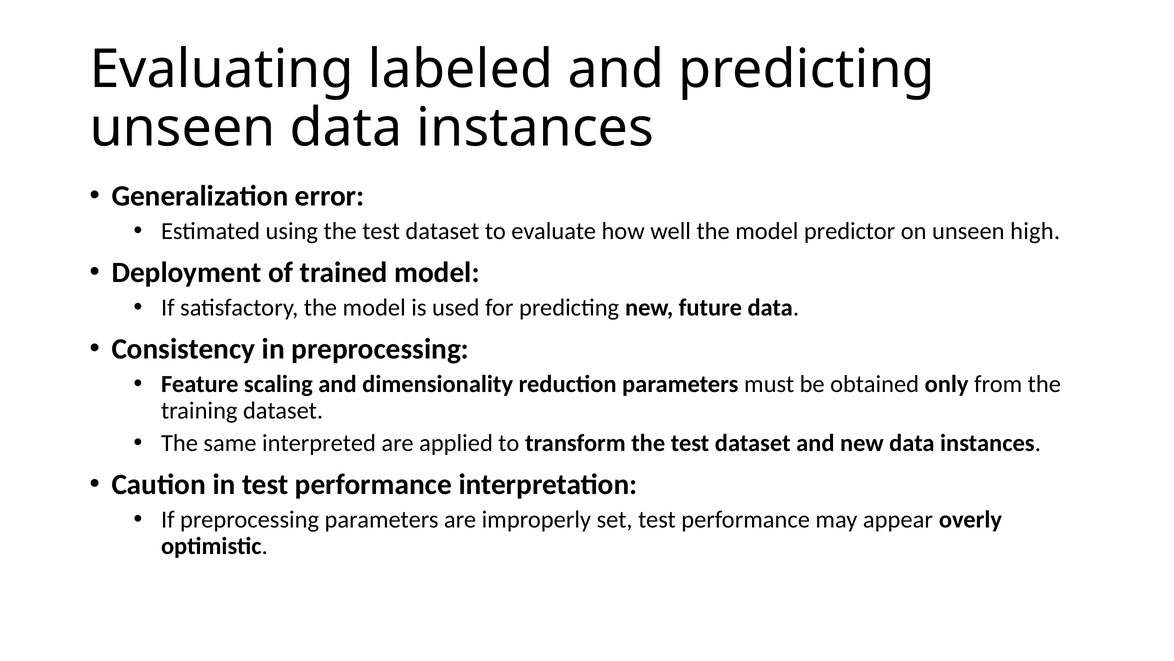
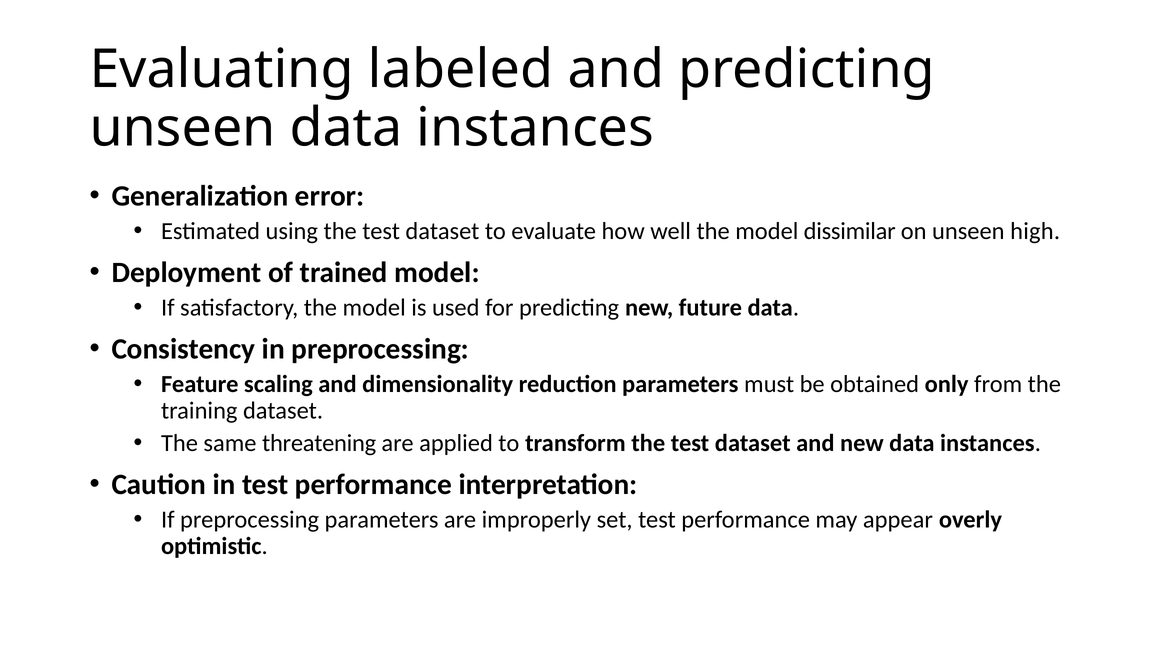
predictor: predictor -> dissimilar
interpreted: interpreted -> threatening
